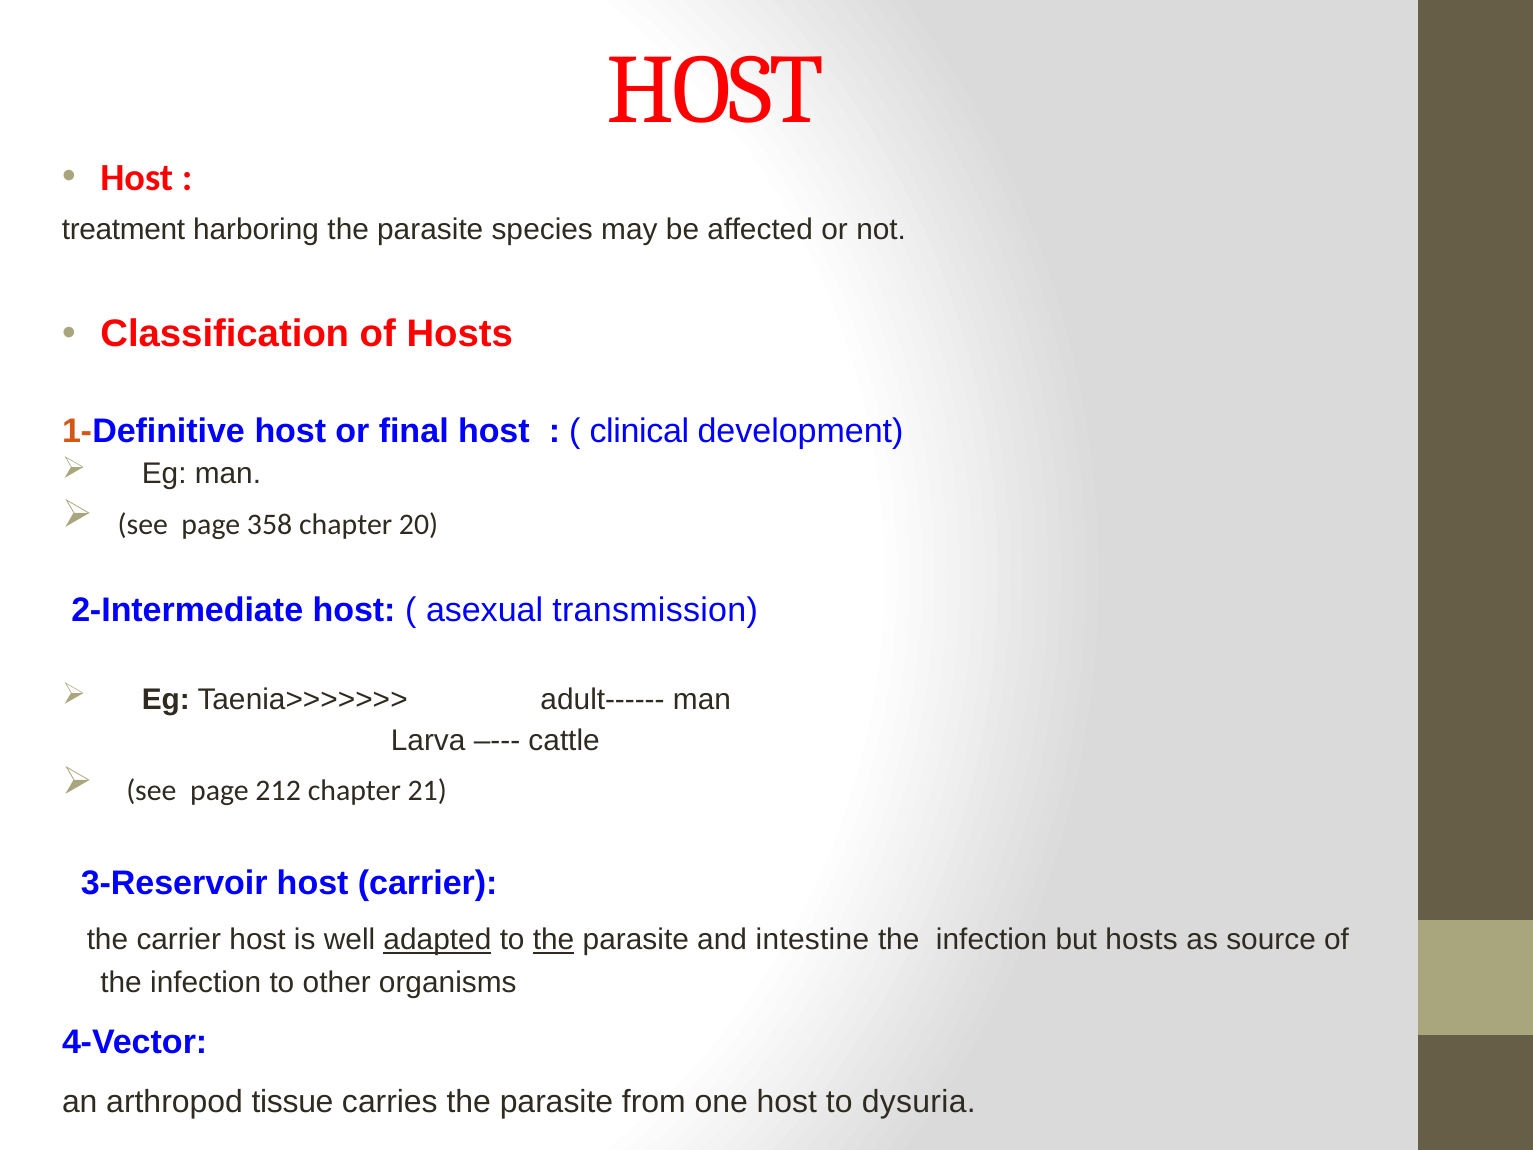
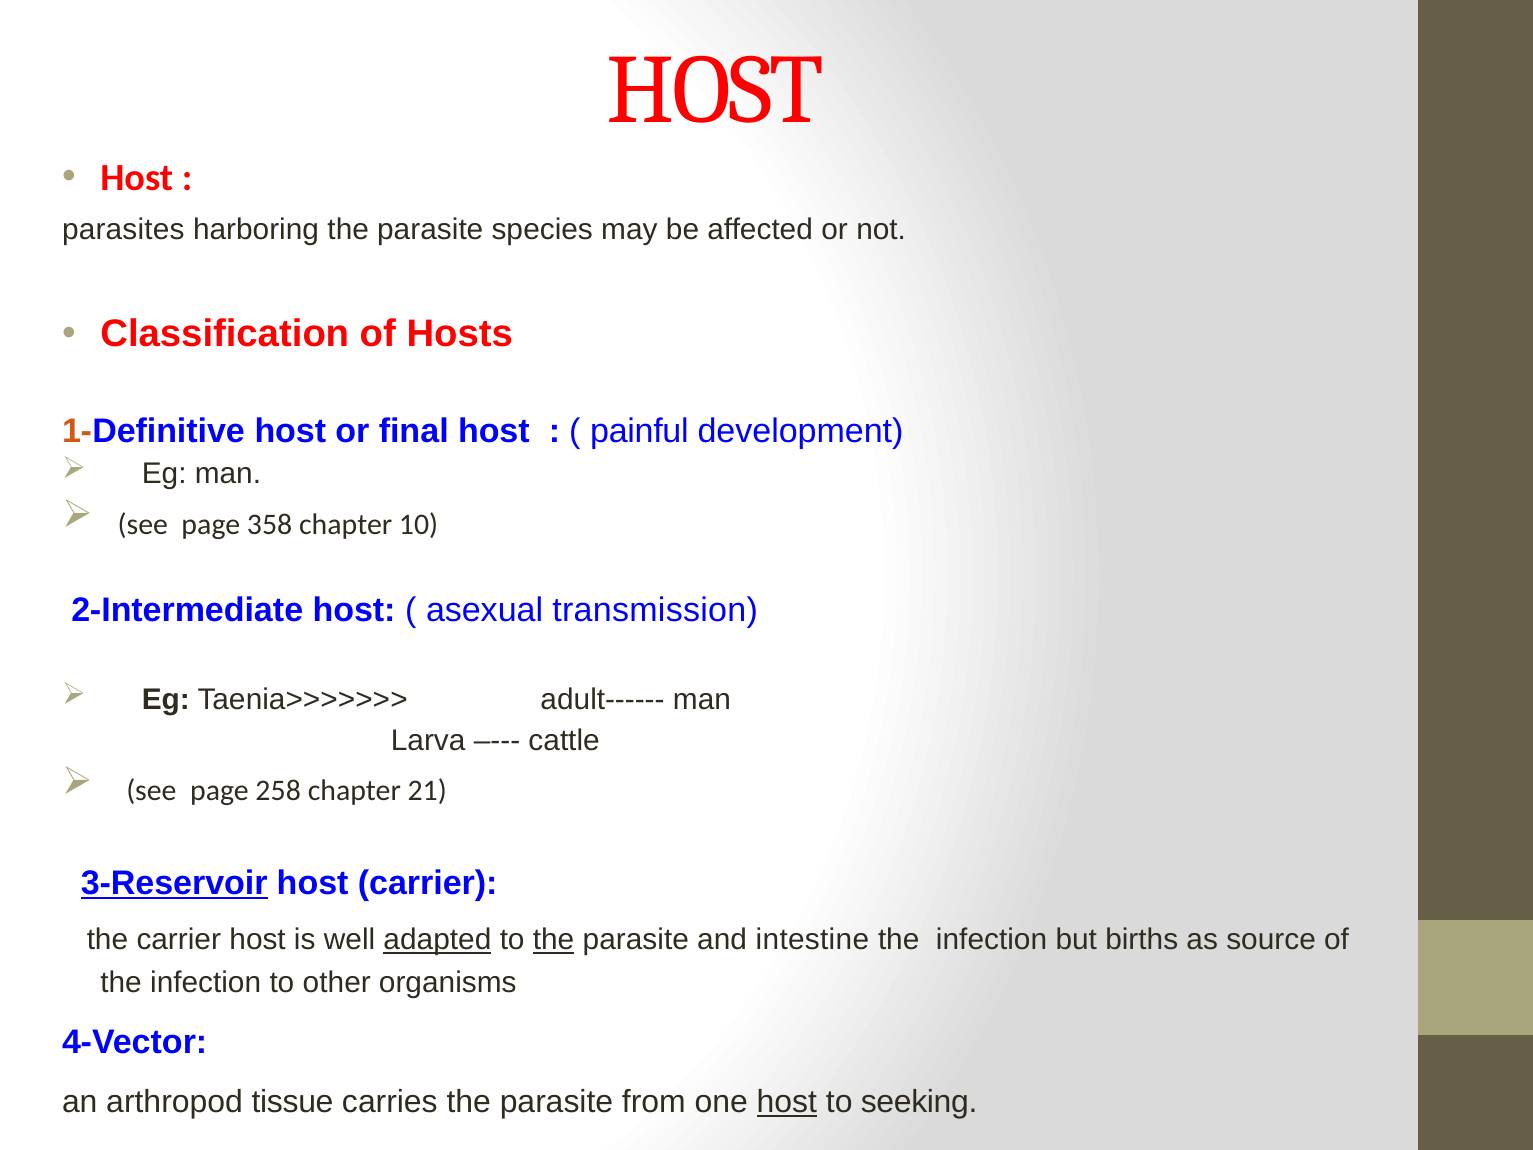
treatment: treatment -> parasites
clinical: clinical -> painful
20: 20 -> 10
212: 212 -> 258
3-Reservoir underline: none -> present
but hosts: hosts -> births
host at (787, 1102) underline: none -> present
dysuria: dysuria -> seeking
